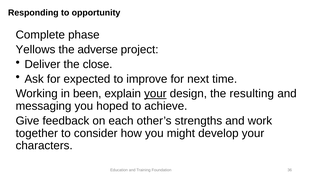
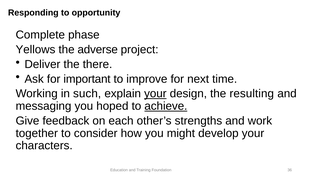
close: close -> there
expected: expected -> important
been: been -> such
achieve underline: none -> present
